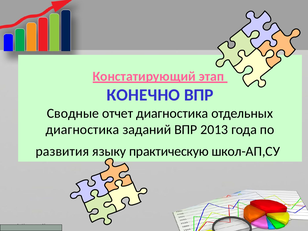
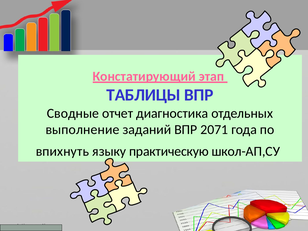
КОНЕЧНО: КОНЕЧНО -> ТАБЛИЦЫ
диагностика at (82, 130): диагностика -> выполнение
2013: 2013 -> 2071
развития: развития -> впихнуть
